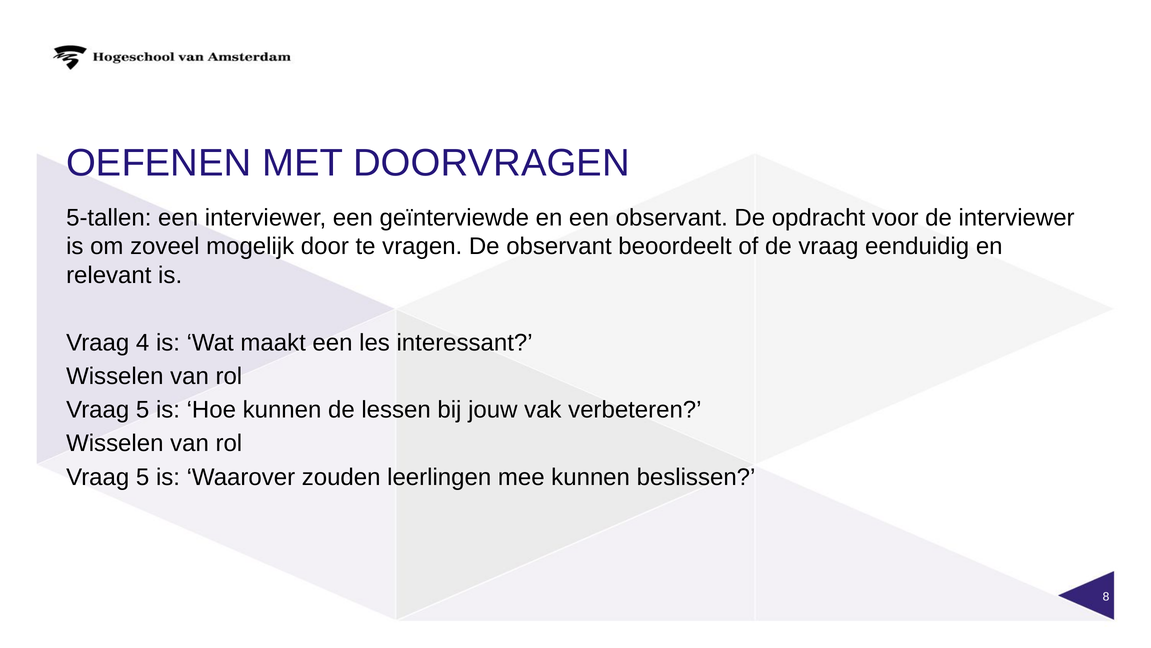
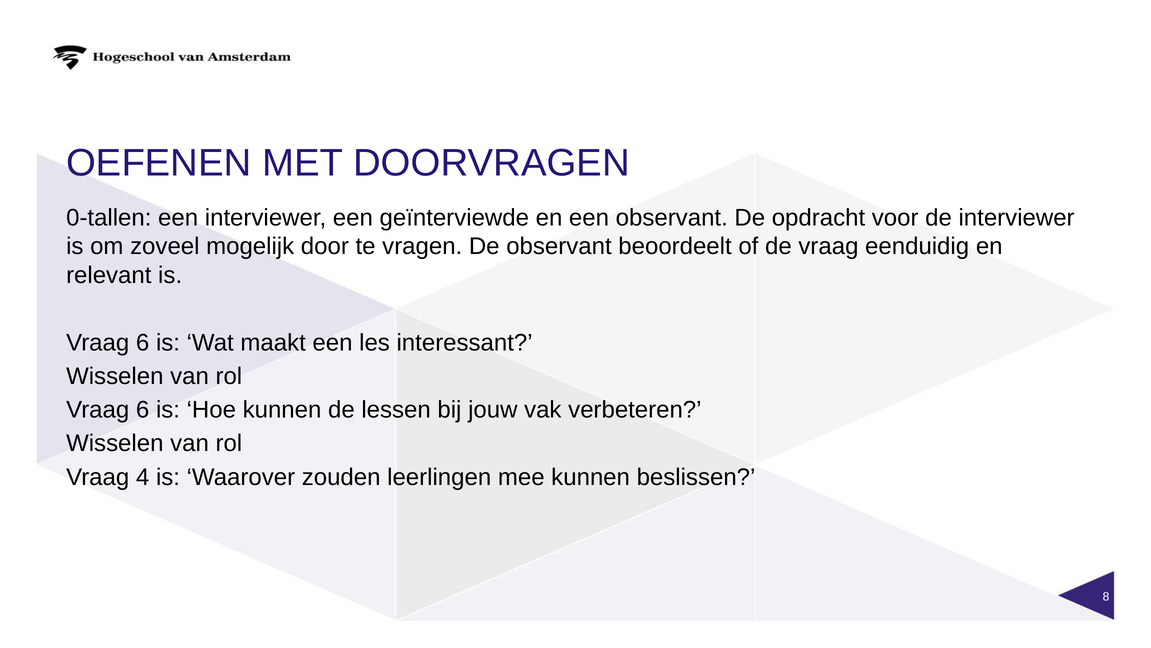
5-tallen: 5-tallen -> 0-tallen
4 at (143, 342): 4 -> 6
5 at (143, 410): 5 -> 6
5 at (143, 477): 5 -> 4
